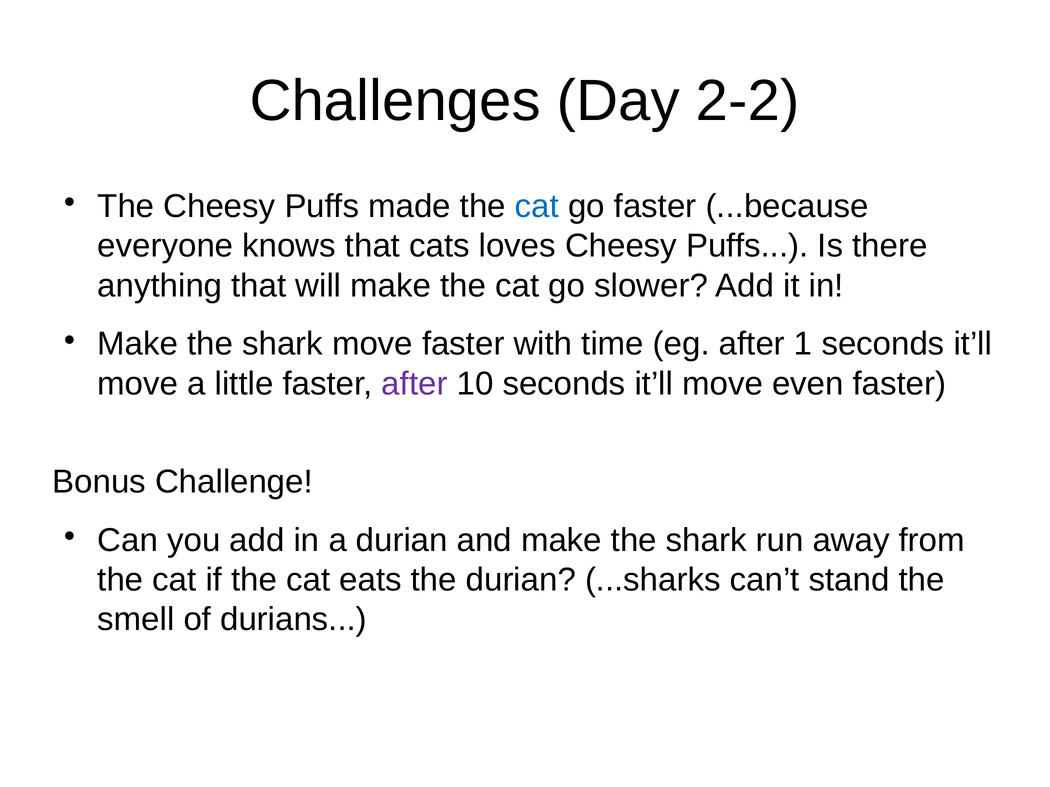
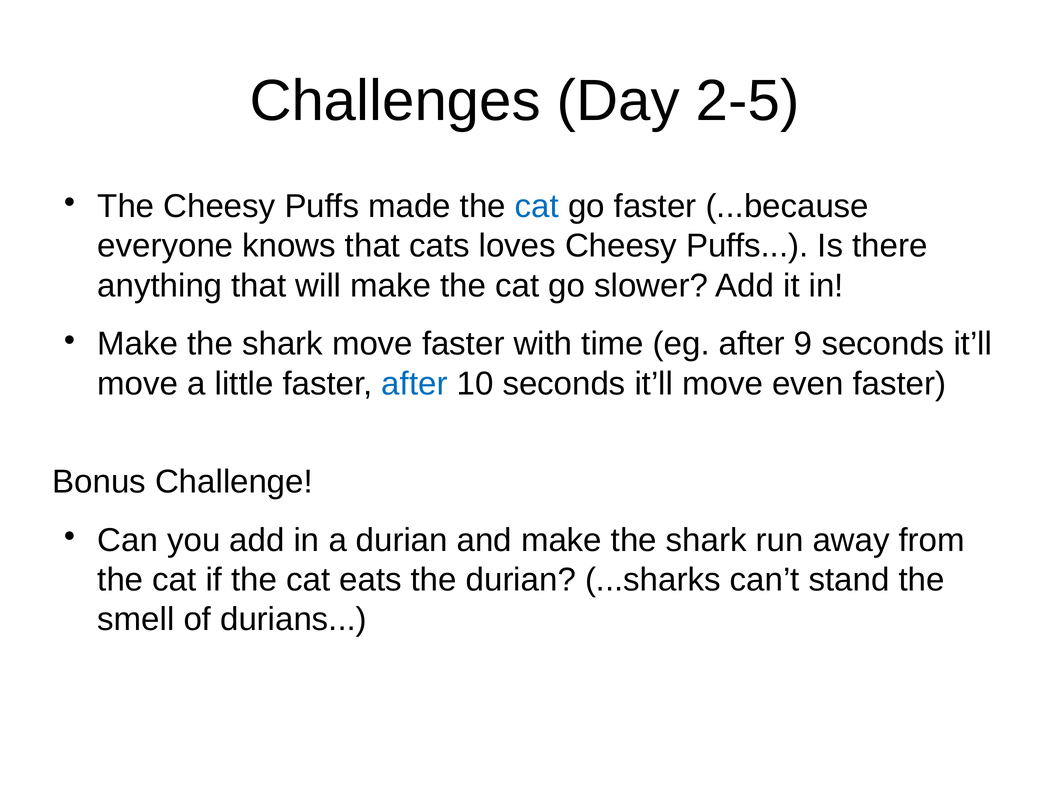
2-2: 2-2 -> 2-5
1: 1 -> 9
after at (415, 384) colour: purple -> blue
